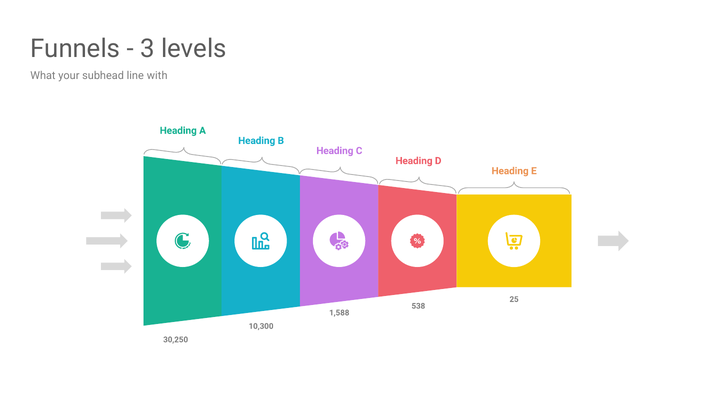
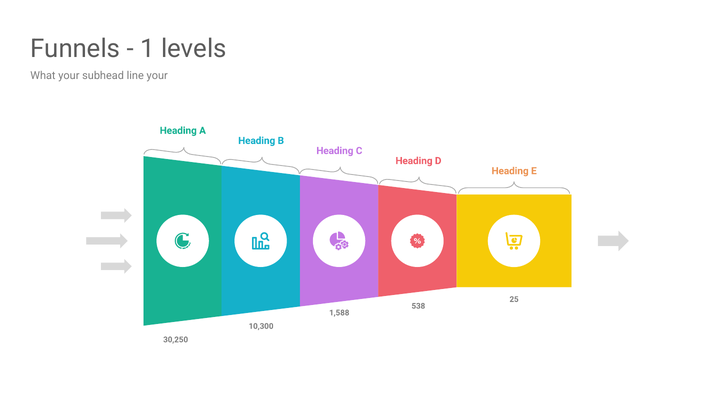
3: 3 -> 1
line with: with -> your
